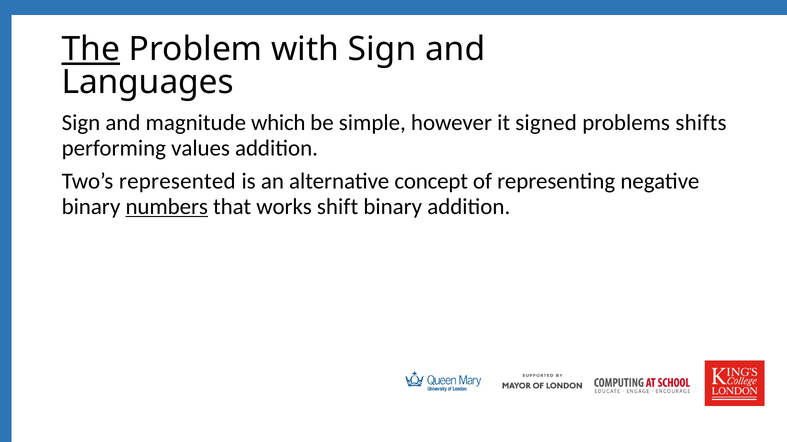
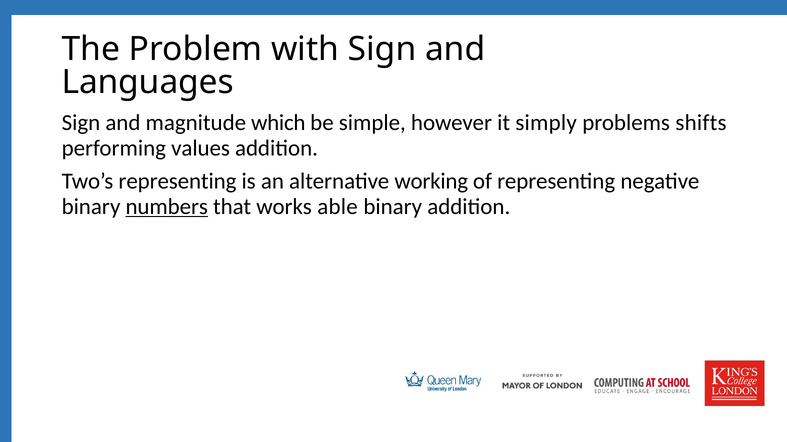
The underline: present -> none
signed: signed -> simply
Two’s represented: represented -> representing
concept: concept -> working
shift: shift -> able
